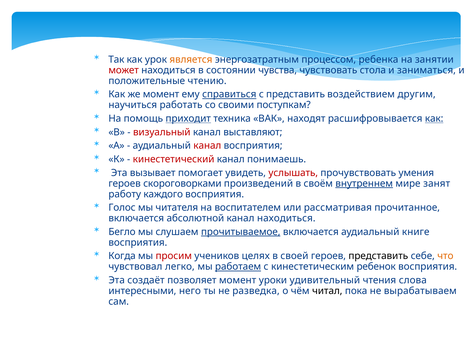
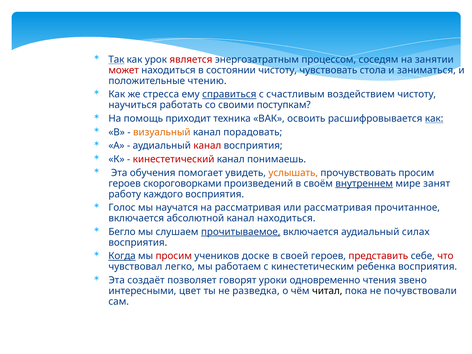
Так underline: none -> present
является colour: orange -> red
ребенка: ребенка -> соседям
состоянии чувства: чувства -> чистоту
же момент: момент -> стресса
с представить: представить -> счастливым
воздействием другим: другим -> чистоту
приходит underline: present -> none
находят: находят -> освоить
визуальный colour: red -> orange
выставляют: выставляют -> порадовать
вызывает: вызывает -> обучения
услышать colour: red -> orange
прочувствовать умения: умения -> просим
читателя: читателя -> научатся
на воспитателем: воспитателем -> рассматривая
книге: книге -> силах
Когда underline: none -> present
целях: целях -> доске
представить at (378, 256) colour: black -> red
что colour: orange -> red
работаем underline: present -> none
ребенок: ребенок -> ребенка
позволяет момент: момент -> говорят
удивительный: удивительный -> одновременно
слова: слова -> звено
него: него -> цвет
вырабатываем: вырабатываем -> почувствовали
